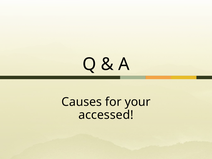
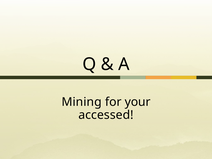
Causes: Causes -> Mining
